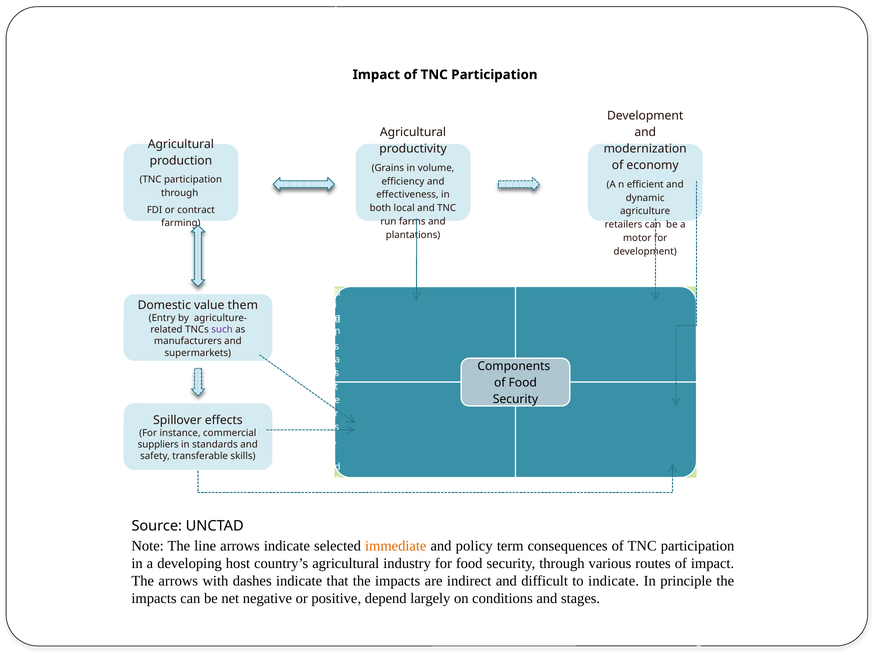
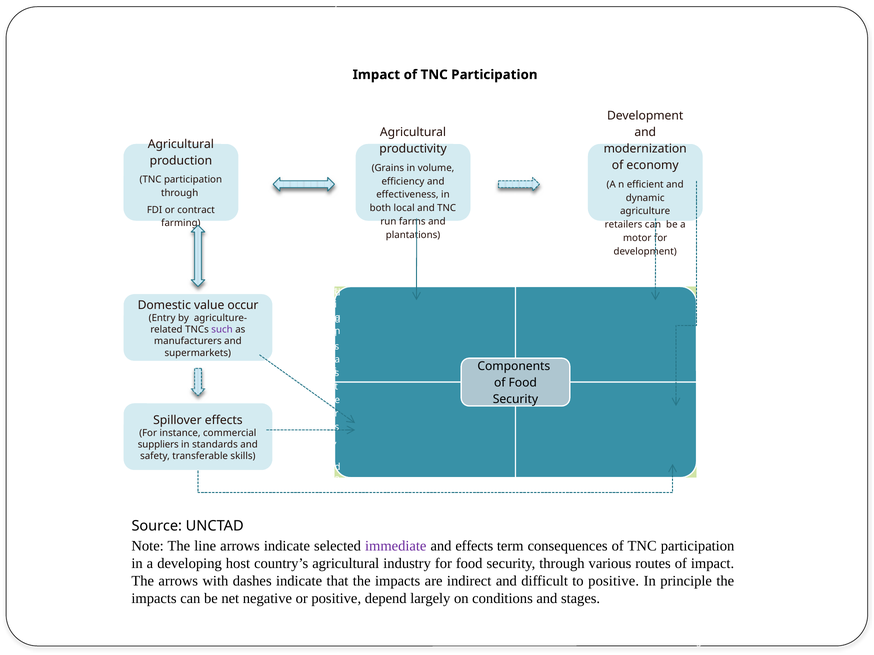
them: them -> occur
immediate colour: orange -> purple
and policy: policy -> effects
to indicate: indicate -> positive
